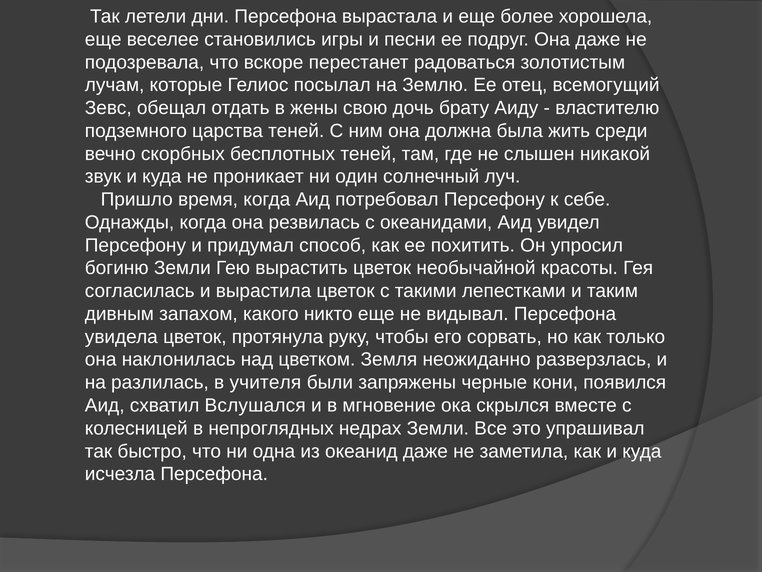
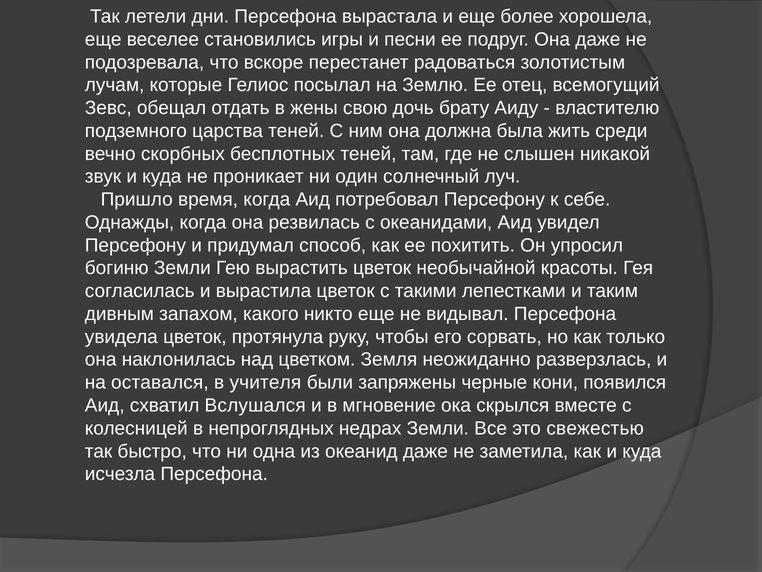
разлилась: разлилась -> оставался
упрашивал: упрашивал -> свежестью
